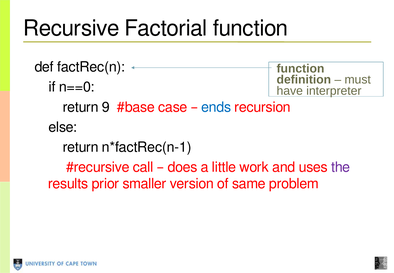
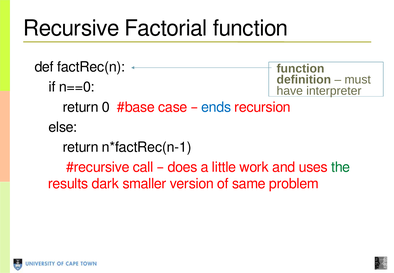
9: 9 -> 0
the colour: purple -> green
prior: prior -> dark
